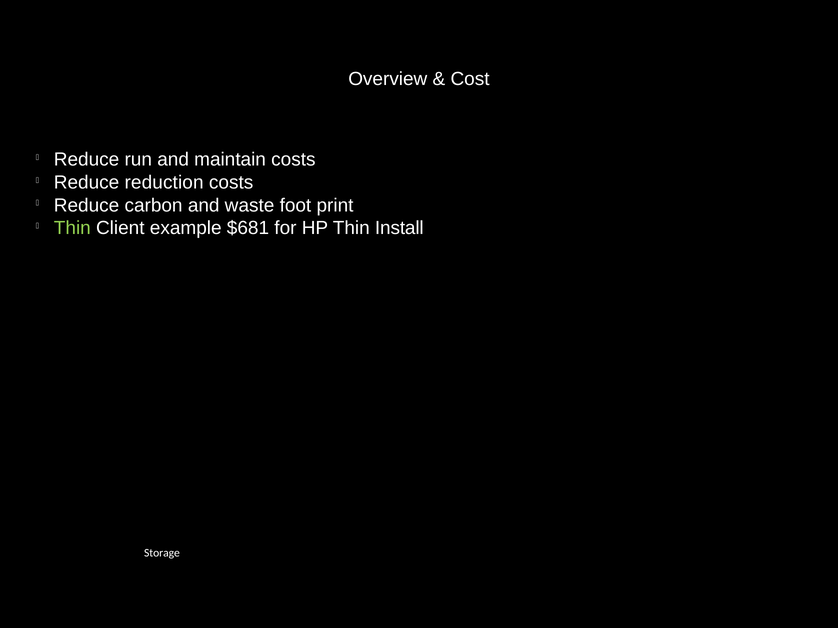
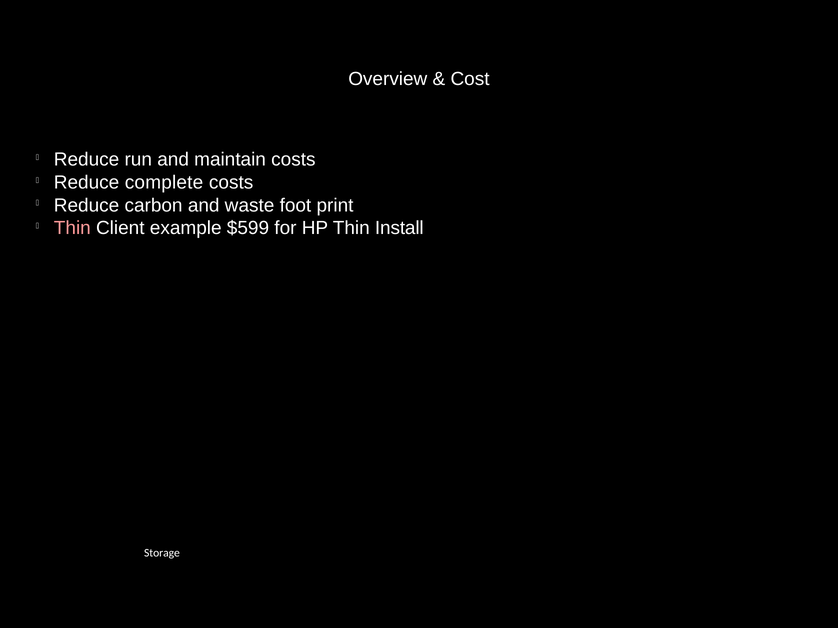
Reduce reduction: reduction -> complete
Thin at (72, 228) colour: light green -> pink
$681: $681 -> $599
